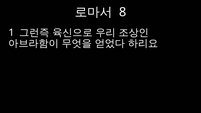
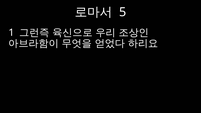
8: 8 -> 5
